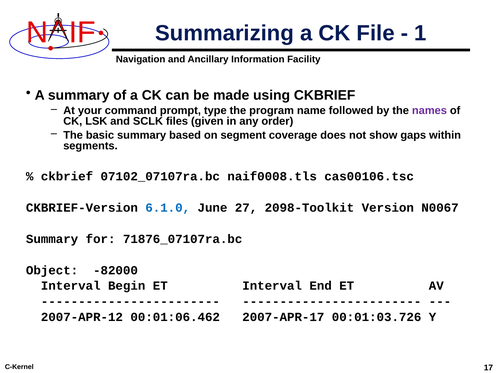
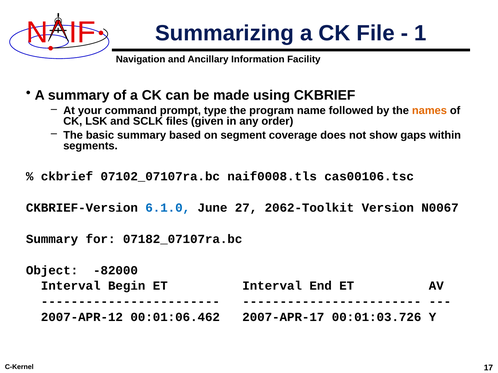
names colour: purple -> orange
2098-Toolkit: 2098-Toolkit -> 2062-Toolkit
71876_07107ra.bc: 71876_07107ra.bc -> 07182_07107ra.bc
